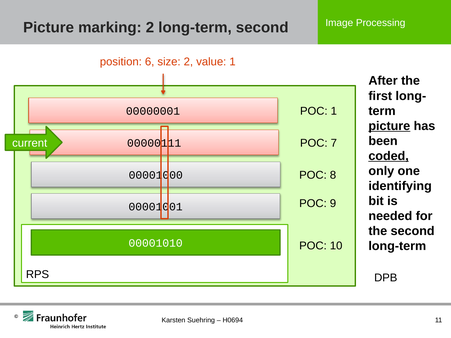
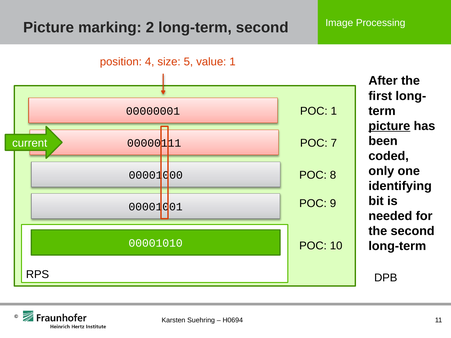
6: 6 -> 4
size 2: 2 -> 5
coded underline: present -> none
